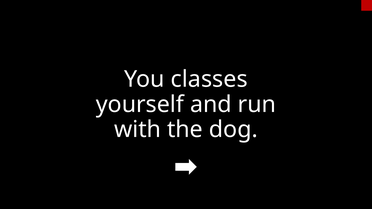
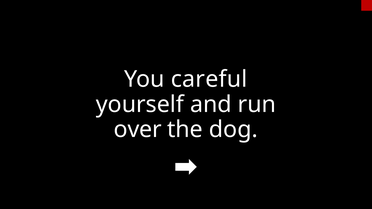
classes: classes -> careful
with: with -> over
